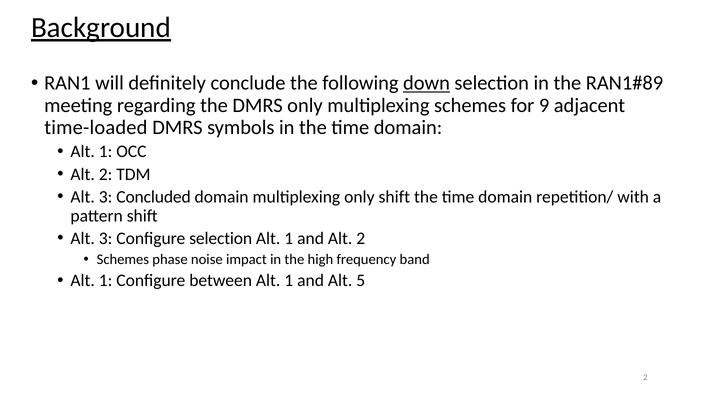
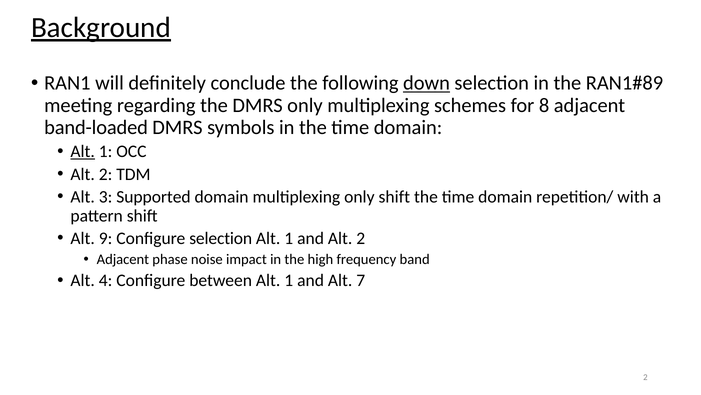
9: 9 -> 8
time-loaded: time-loaded -> band-loaded
Alt at (83, 151) underline: none -> present
Concluded: Concluded -> Supported
3 at (106, 238): 3 -> 9
Schemes at (123, 259): Schemes -> Adjacent
1 at (106, 280): 1 -> 4
5: 5 -> 7
